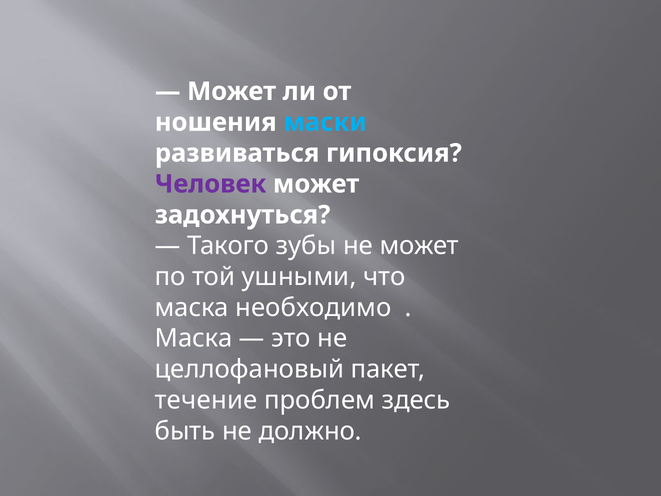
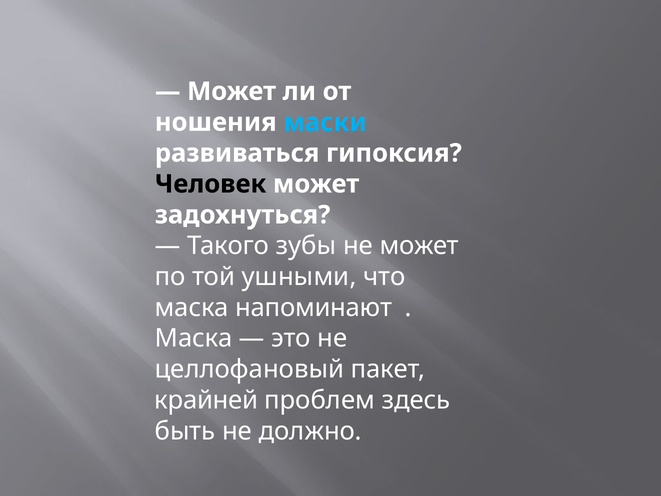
Человек colour: purple -> black
необходимо: необходимо -> напоминают
течение: течение -> крайней
